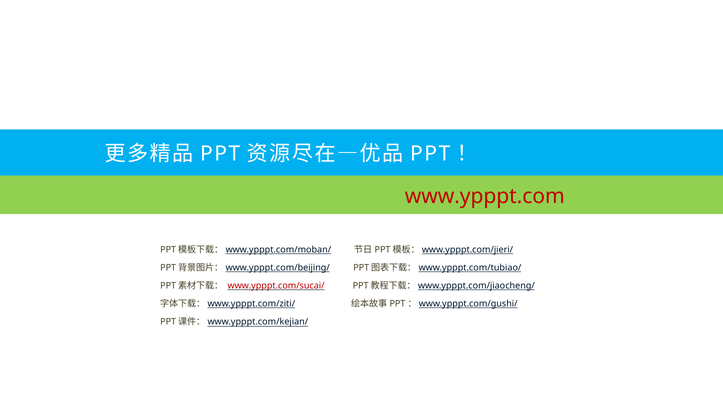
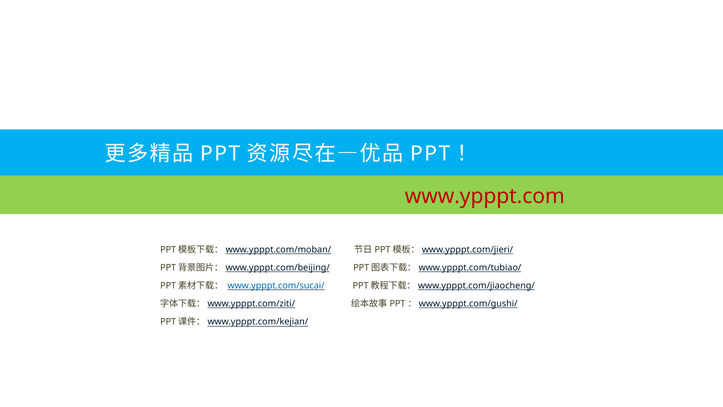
www.ypppt.com/sucai/ colour: red -> blue
